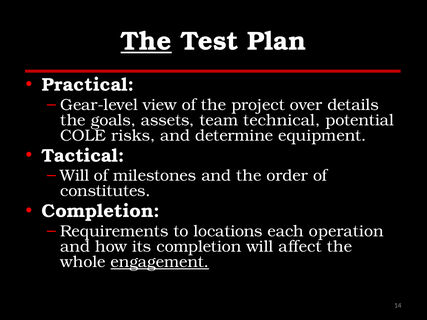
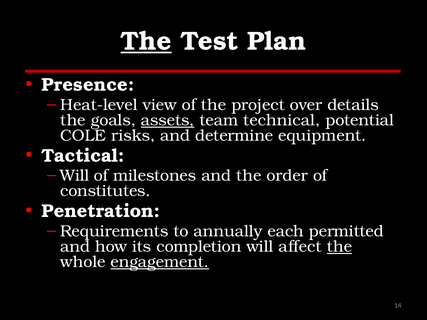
Practical: Practical -> Presence
Gear-level: Gear-level -> Heat-level
assets underline: none -> present
Completion at (101, 211): Completion -> Penetration
locations: locations -> annually
operation: operation -> permitted
the at (339, 247) underline: none -> present
